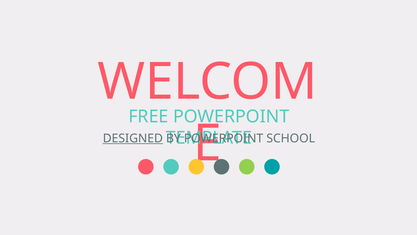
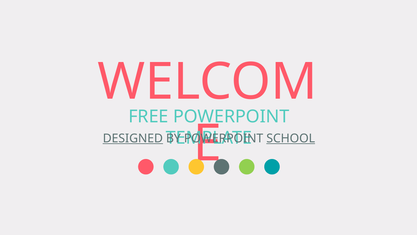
SCHOOL underline: none -> present
